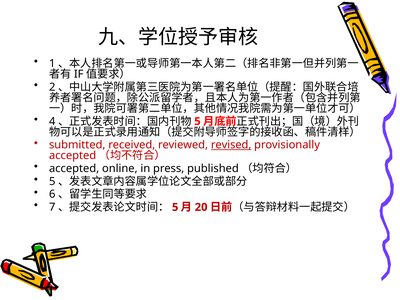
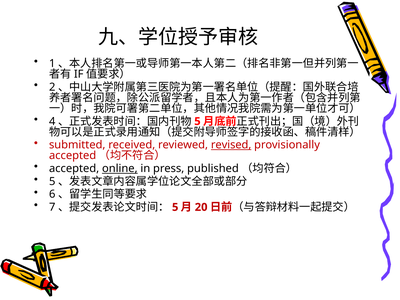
online underline: none -> present
